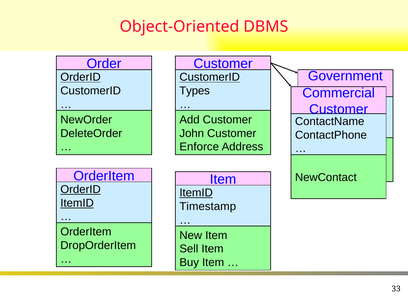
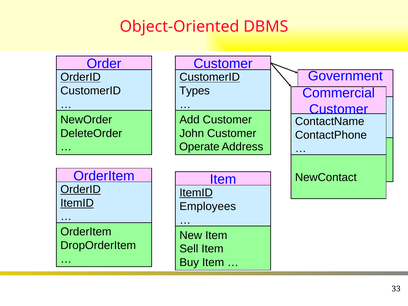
Enforce: Enforce -> Operate
Timestamp: Timestamp -> Employees
